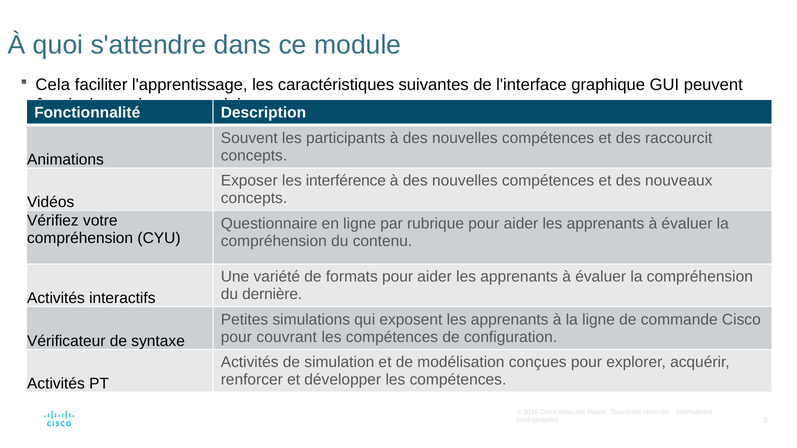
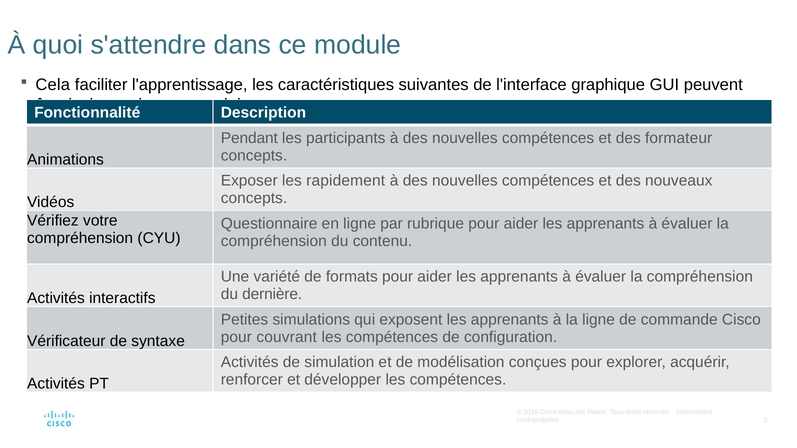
Souvent: Souvent -> Pendant
raccourcit: raccourcit -> formateur
interférence: interférence -> rapidement
